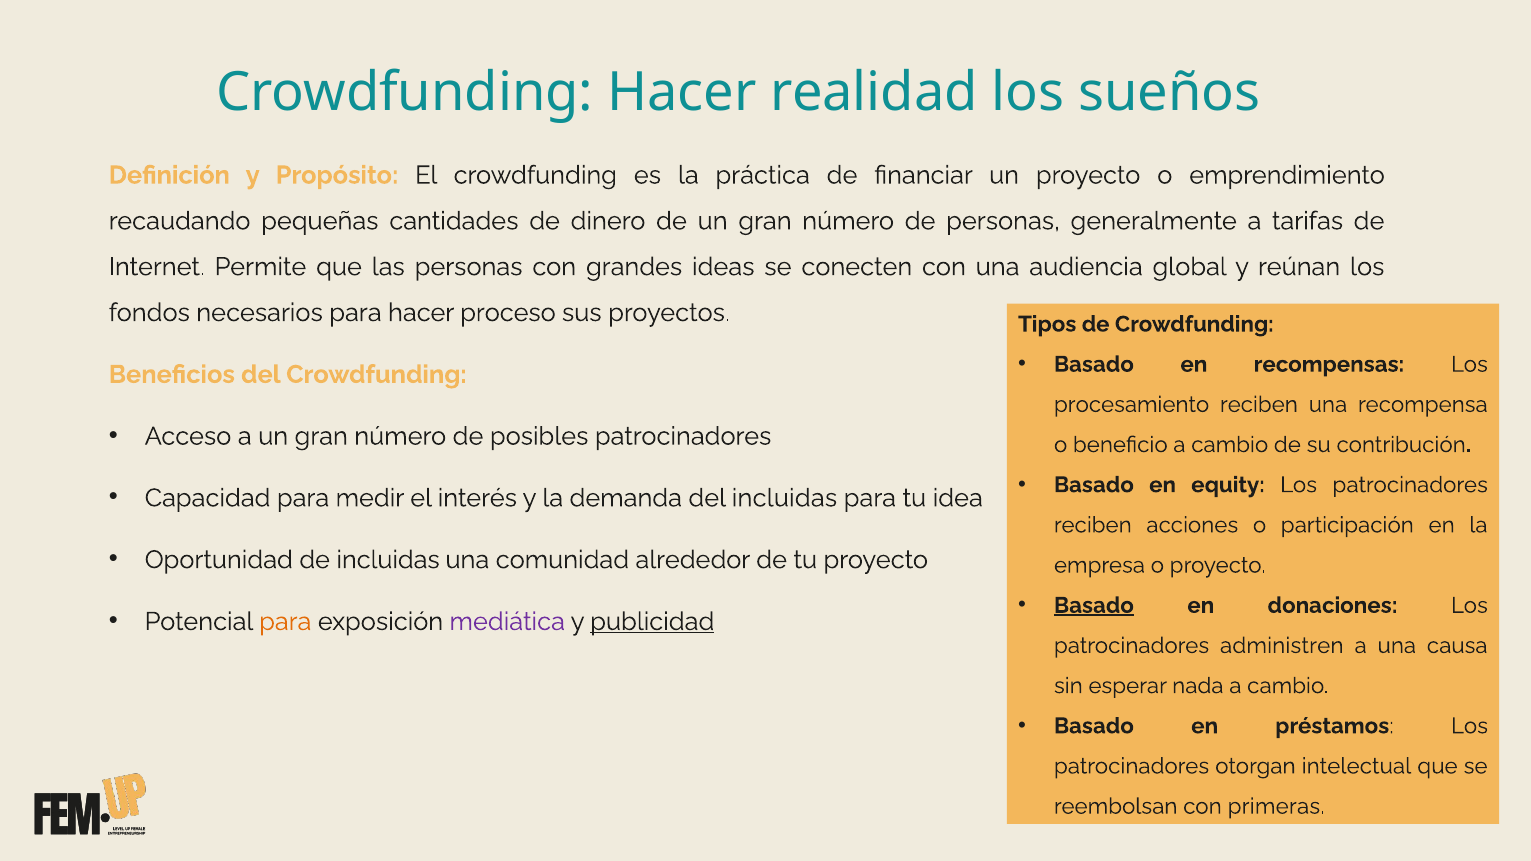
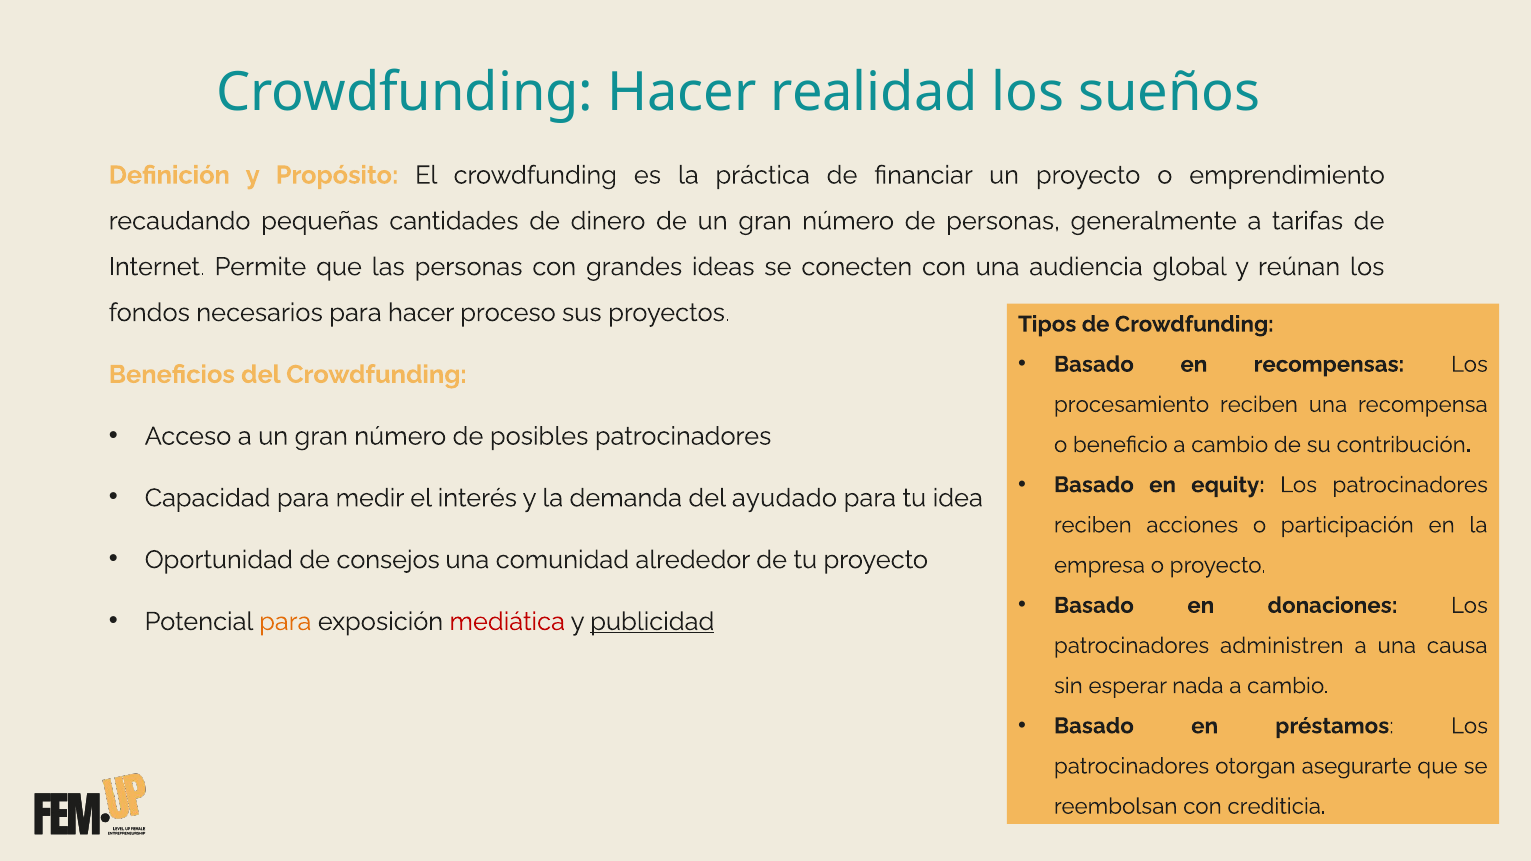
del incluidas: incluidas -> ayudado
de incluidas: incluidas -> consejos
Basado at (1094, 606) underline: present -> none
mediática colour: purple -> red
intelectual: intelectual -> asegurarte
primeras: primeras -> crediticia
